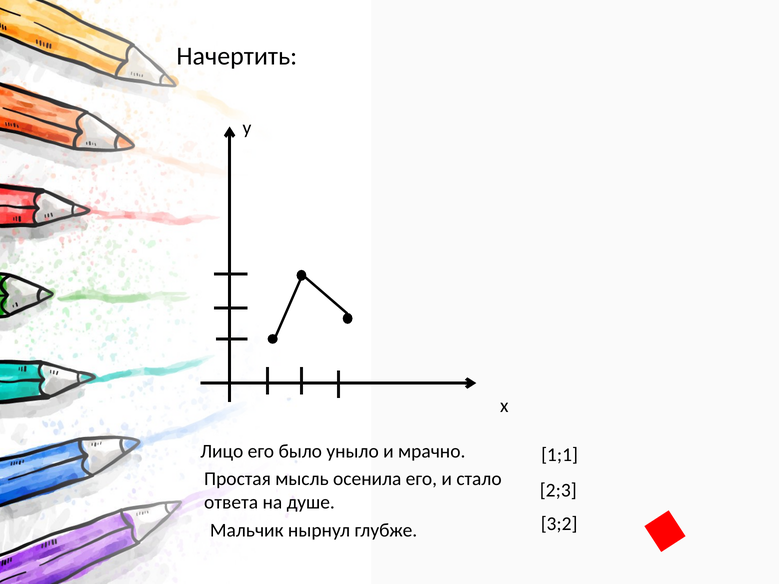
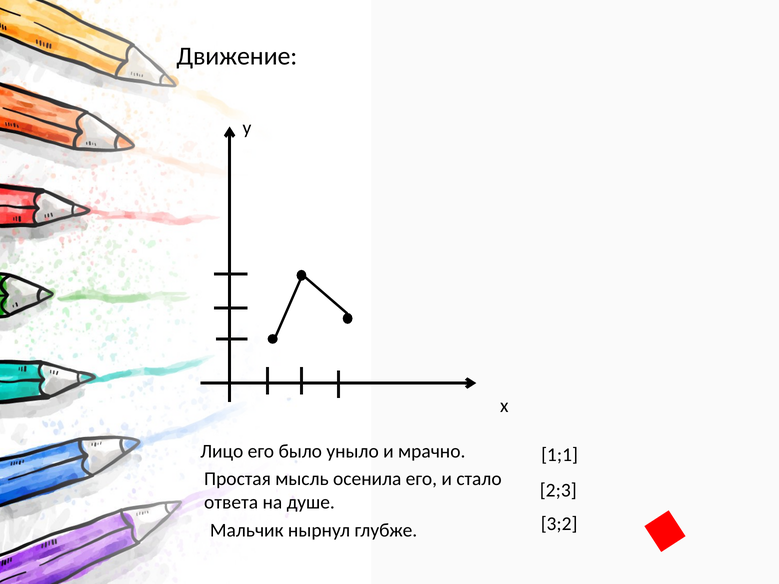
Начертить: Начертить -> Движение
